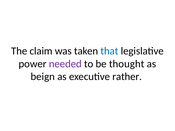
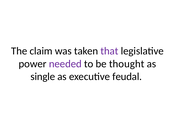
that colour: blue -> purple
beign: beign -> single
rather: rather -> feudal
